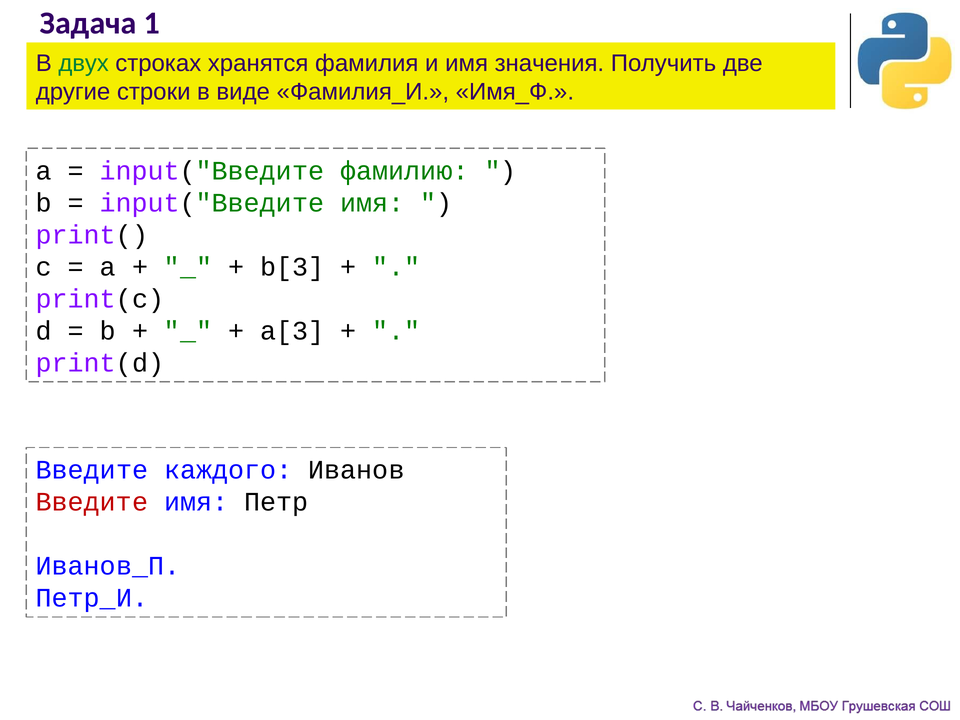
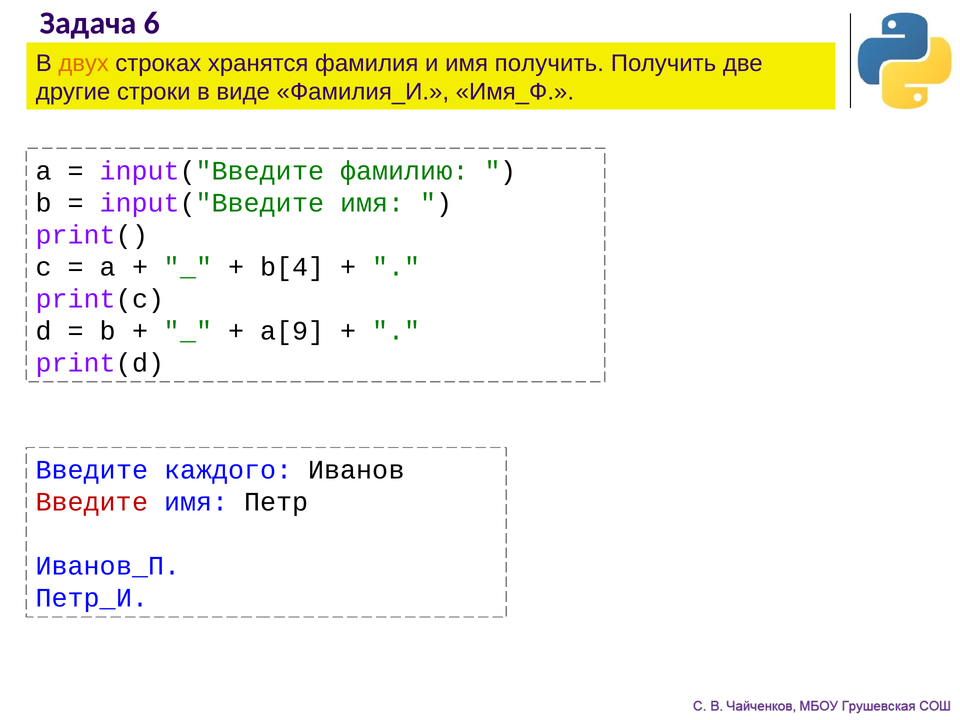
1: 1 -> 6
двух colour: green -> orange
имя значения: значения -> получить
b[3: b[3 -> b[4
a[3: a[3 -> a[9
